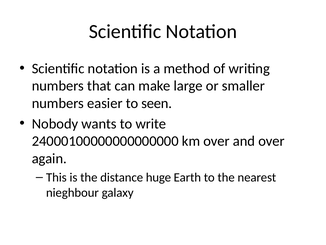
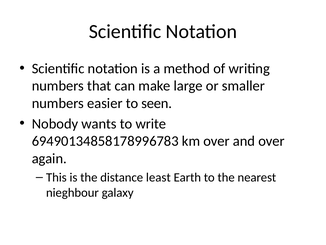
24000100000000000000: 24000100000000000000 -> 69490134858178996783
huge: huge -> least
